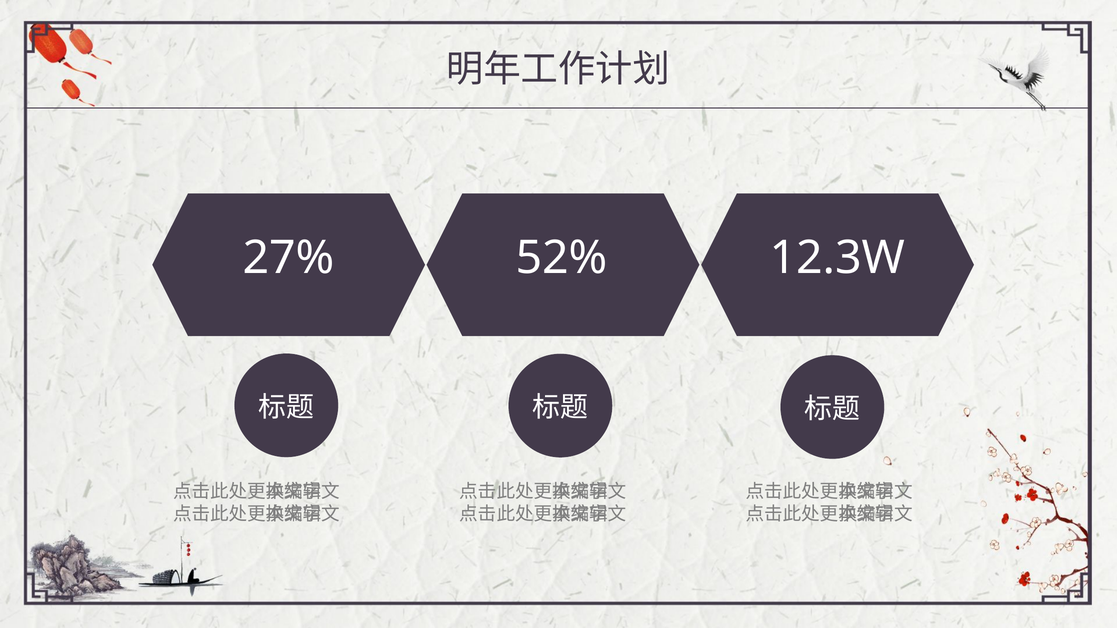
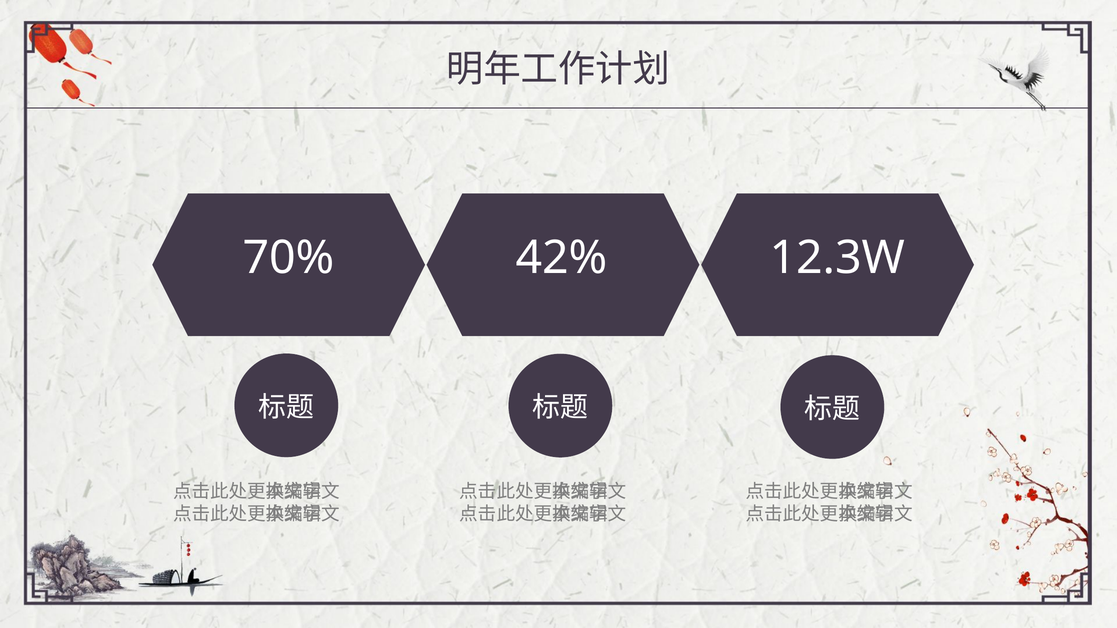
27%: 27% -> 70%
52%: 52% -> 42%
